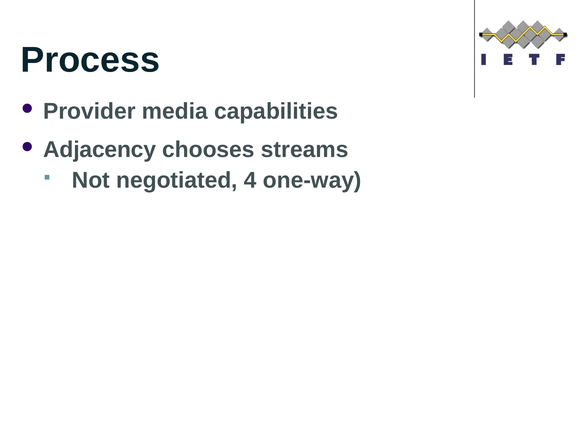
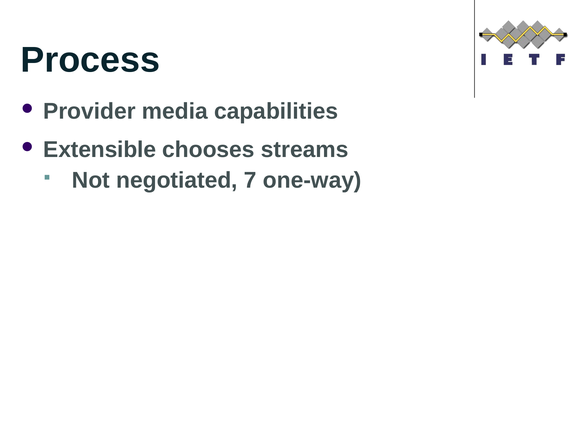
Adjacency: Adjacency -> Extensible
4: 4 -> 7
